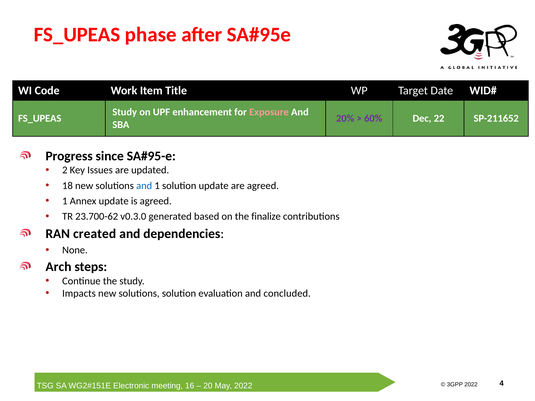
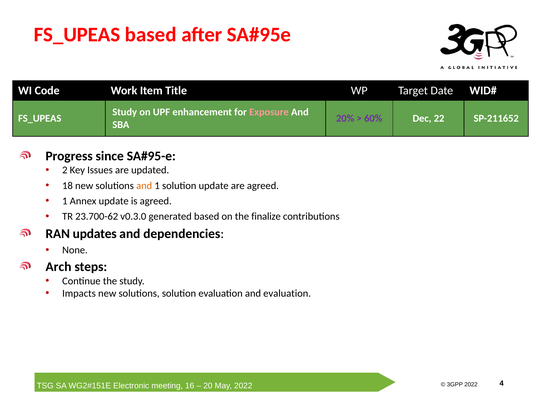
FS_UPEAS phase: phase -> based
and at (144, 186) colour: blue -> orange
created: created -> updates
and concluded: concluded -> evaluation
